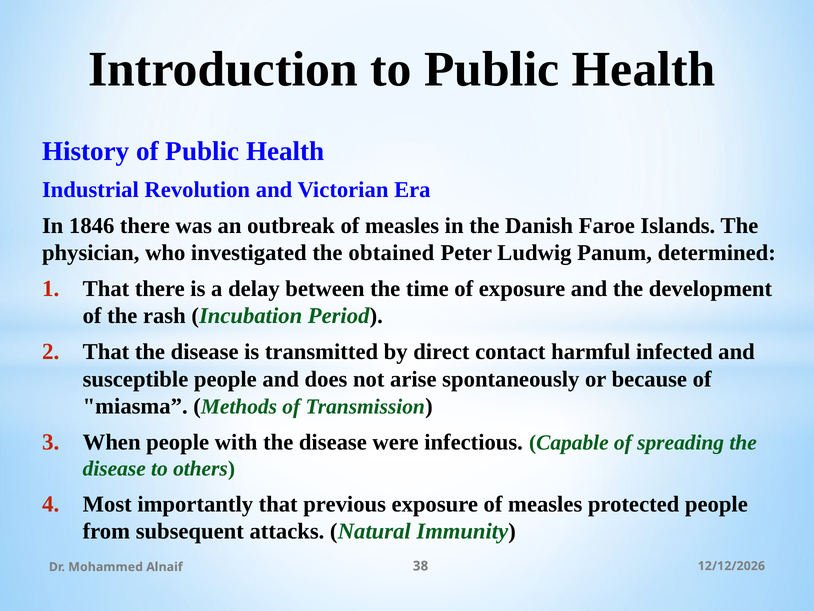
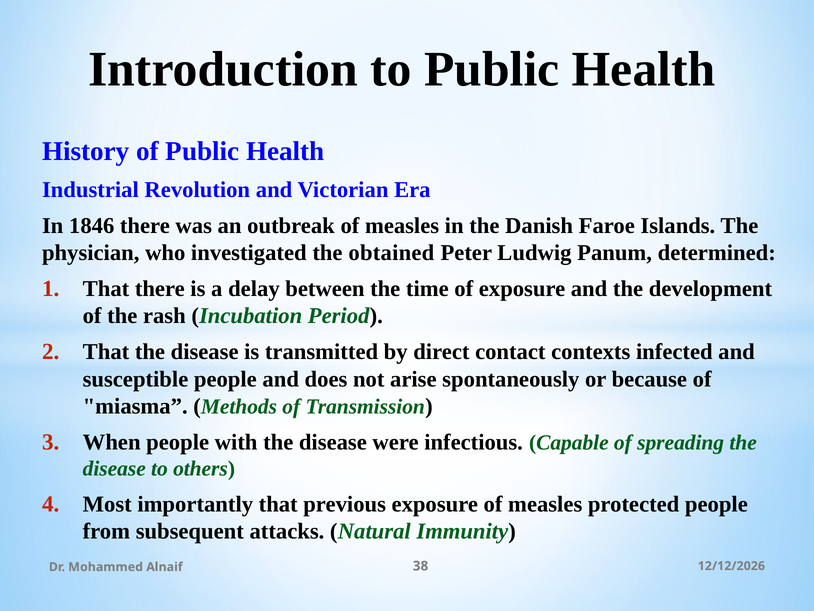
harmful: harmful -> contexts
